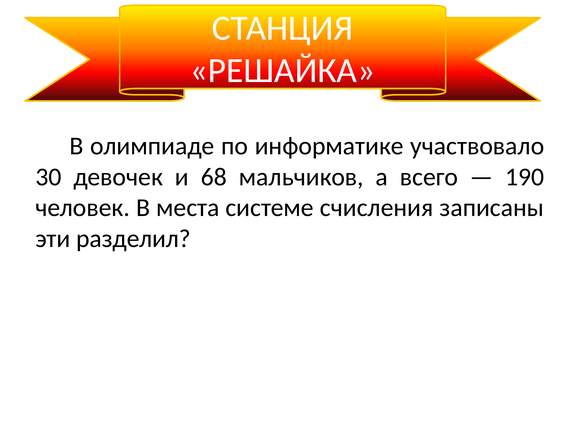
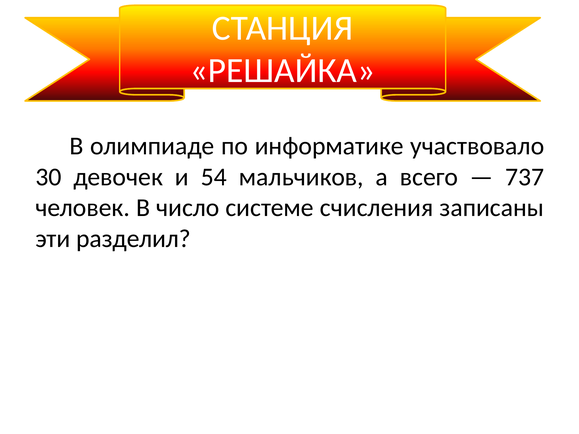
68: 68 -> 54
190: 190 -> 737
места: места -> число
